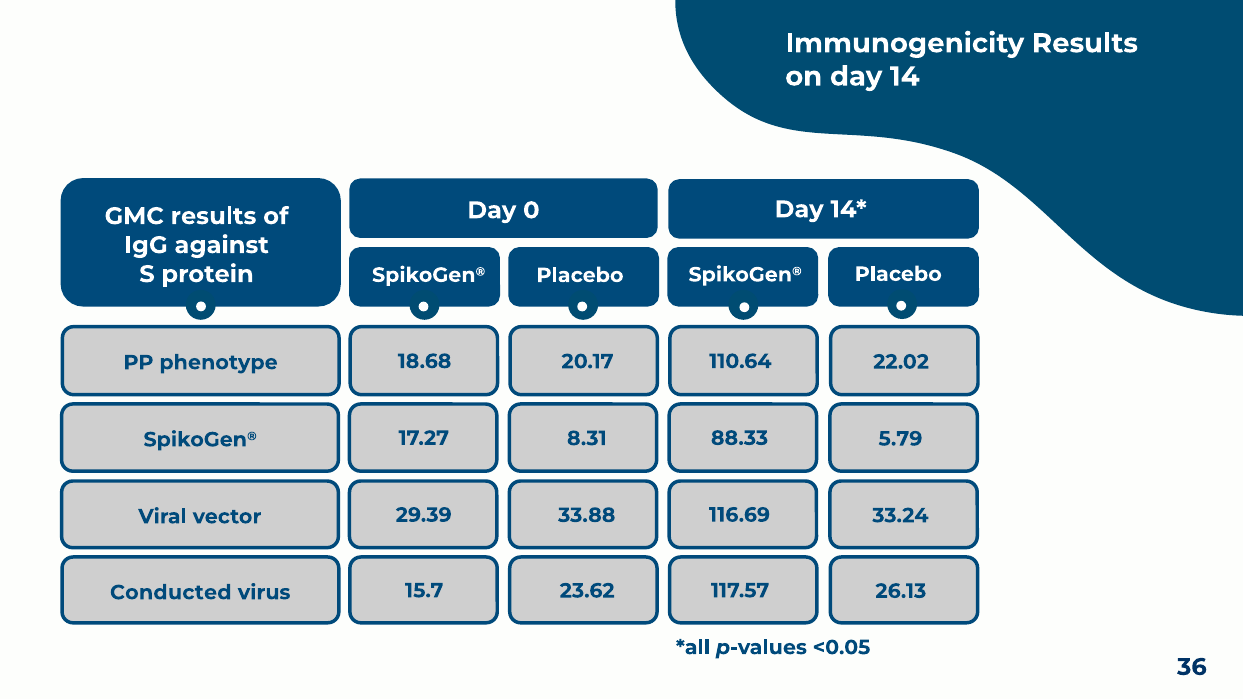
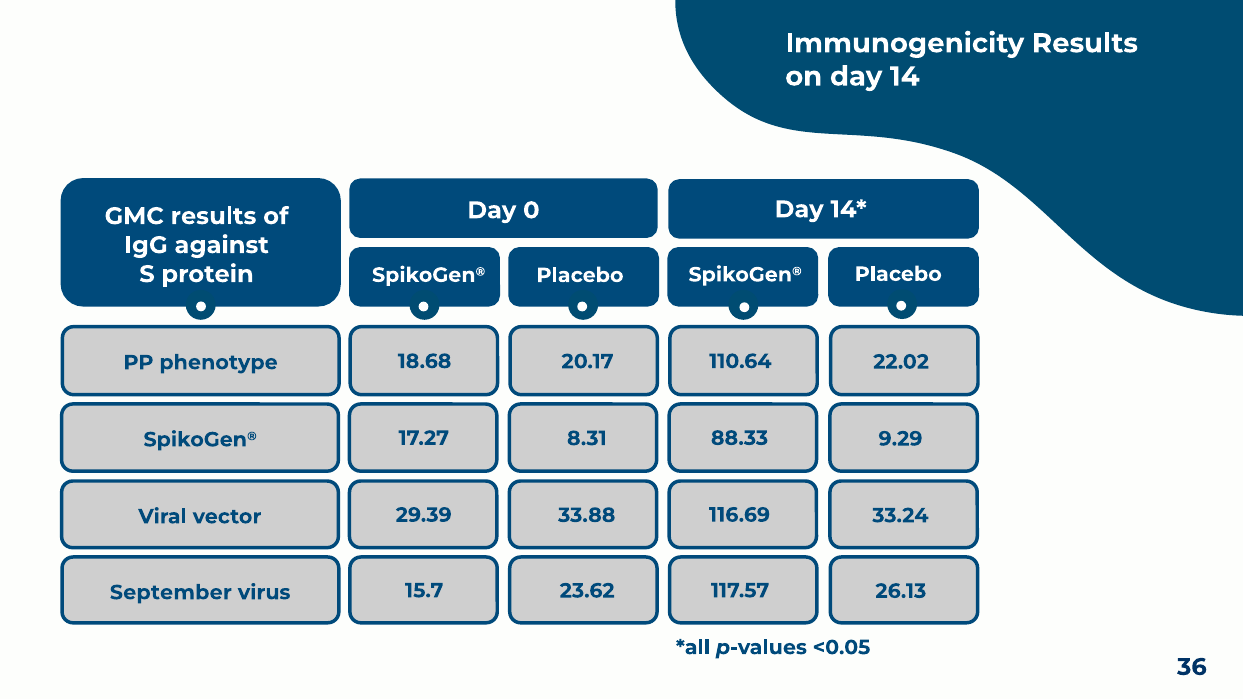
5.79: 5.79 -> 9.29
Conducted: Conducted -> September
